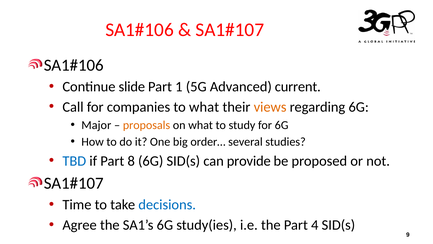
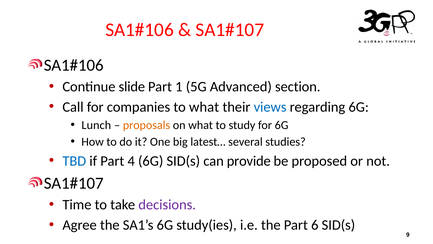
current: current -> section
views colour: orange -> blue
Major: Major -> Lunch
order…: order… -> latest…
8: 8 -> 4
decisions colour: blue -> purple
4: 4 -> 6
